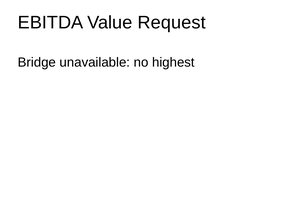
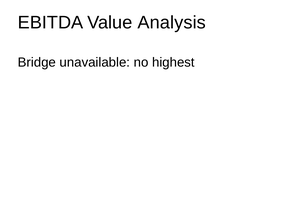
Request: Request -> Analysis
